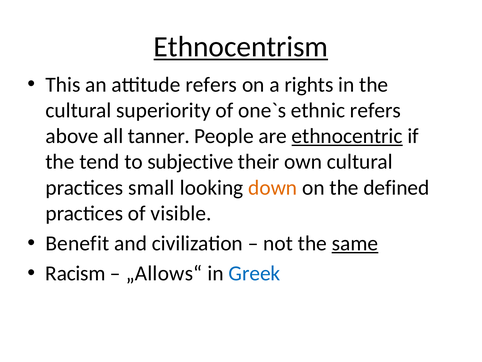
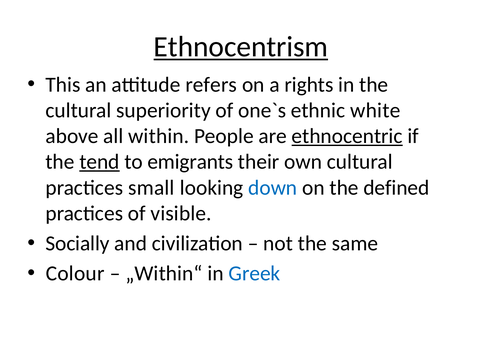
ethnic refers: refers -> white
tanner: tanner -> within
tend underline: none -> present
subjective: subjective -> emigrants
down colour: orange -> blue
Benefit: Benefit -> Socially
same underline: present -> none
Racism: Racism -> Colour
„Allows“: „Allows“ -> „Within“
